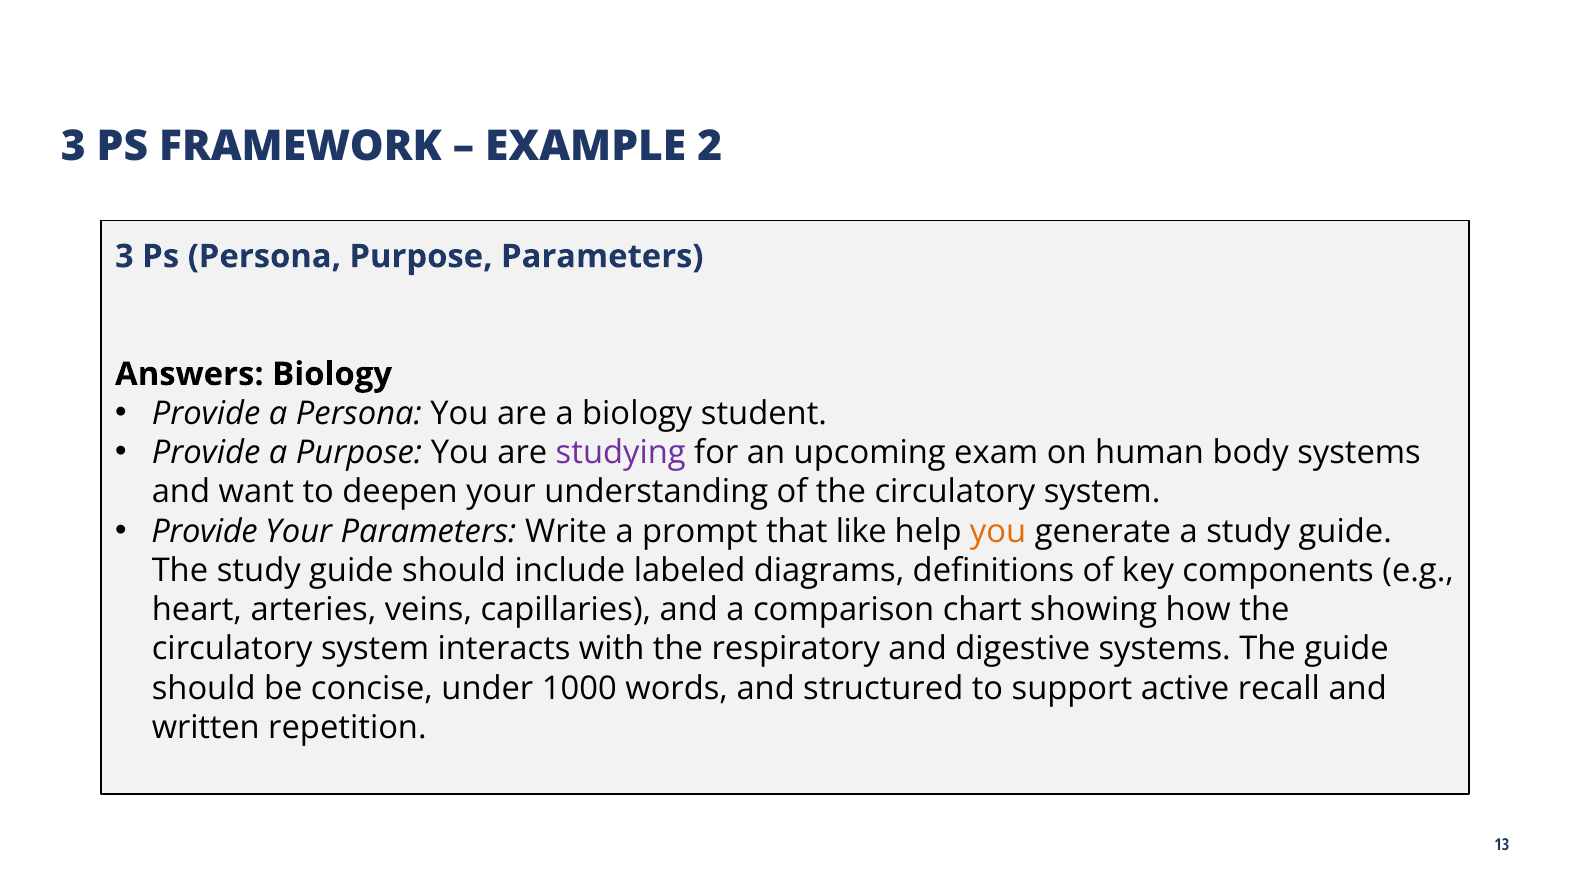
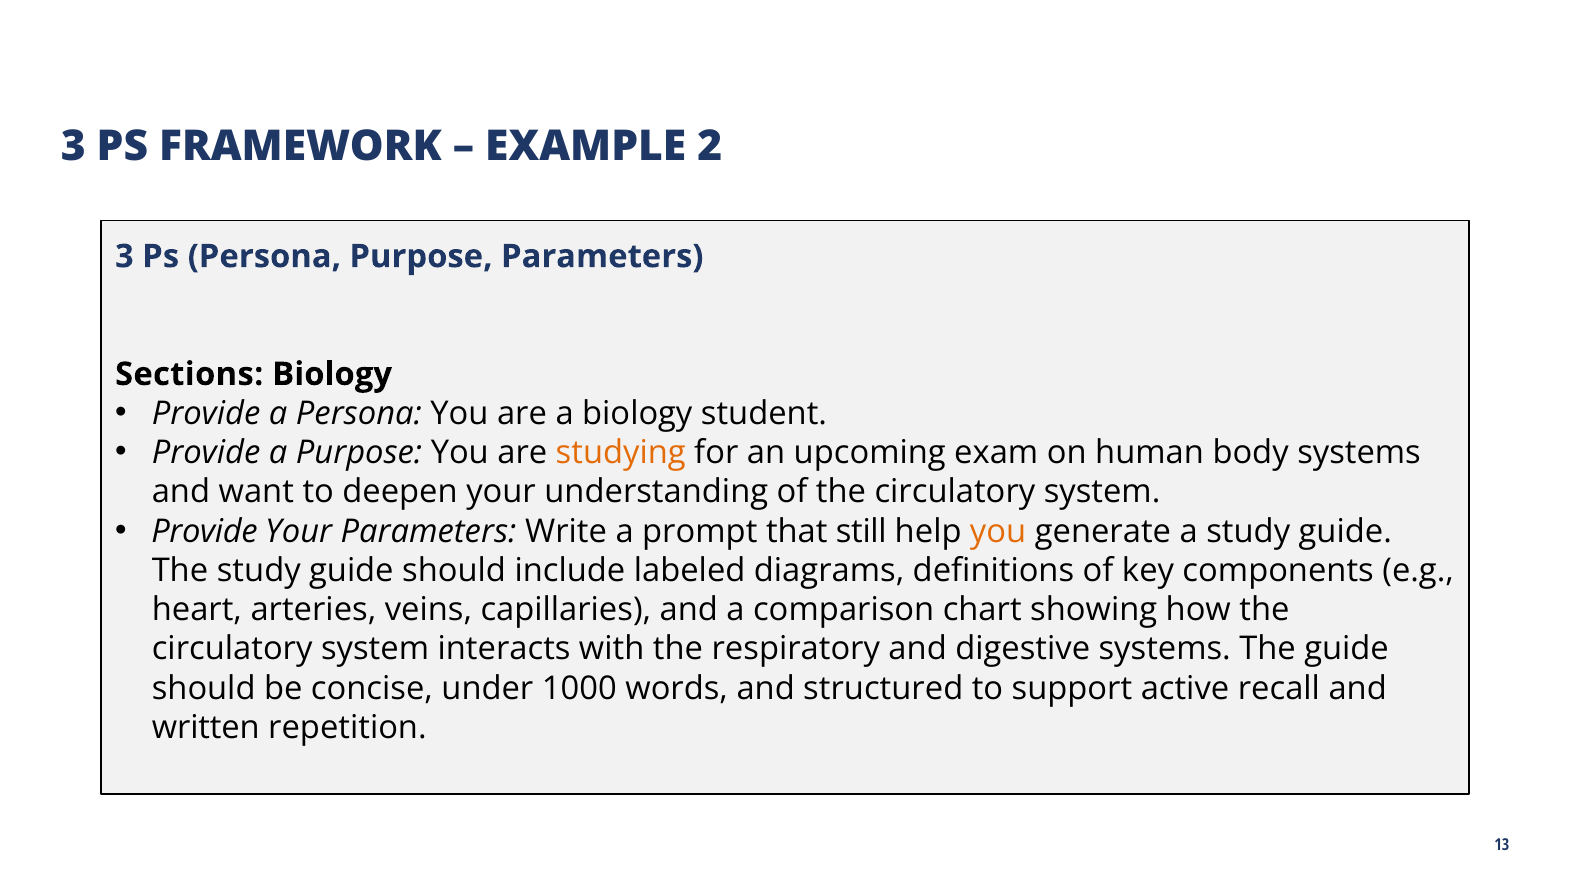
Answers: Answers -> Sections
studying colour: purple -> orange
like: like -> still
